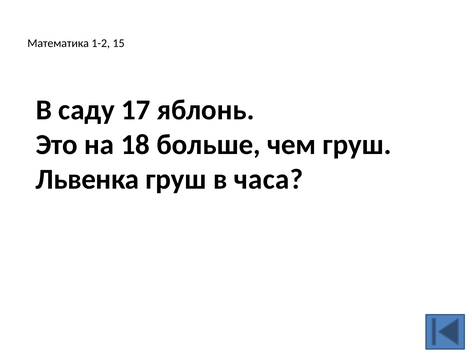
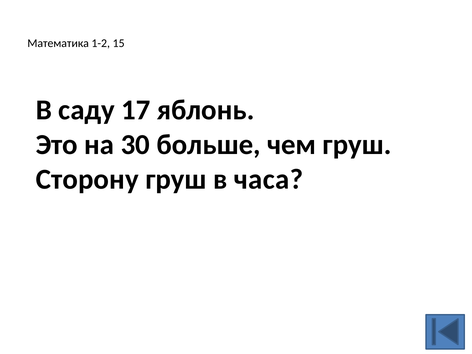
18: 18 -> 30
Львенка: Львенка -> Сторону
